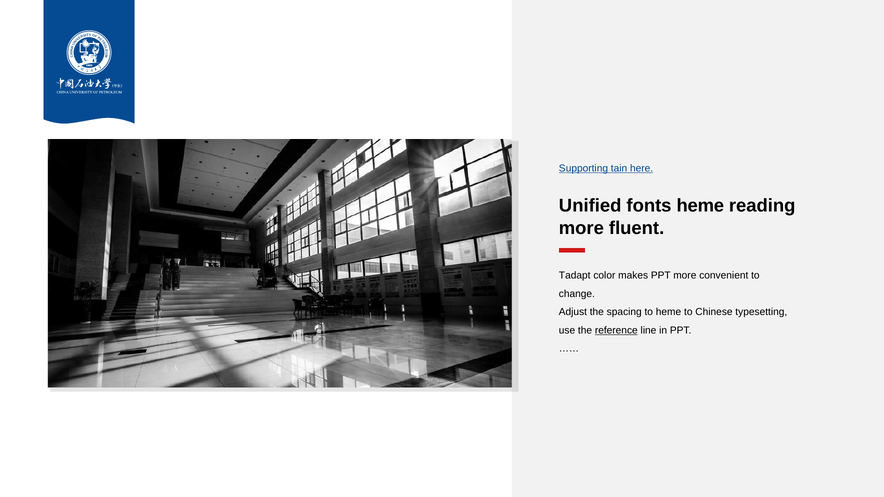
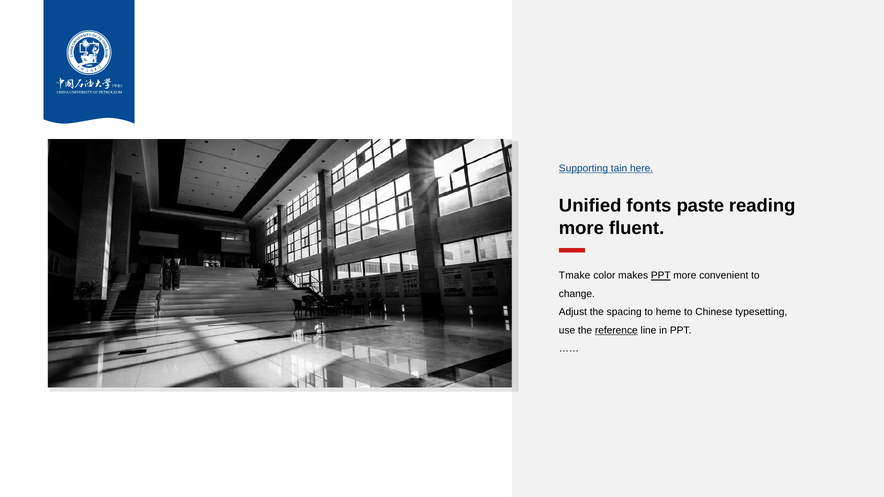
fonts heme: heme -> paste
adapt: adapt -> make
PPT at (661, 276) underline: none -> present
